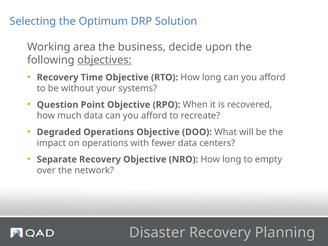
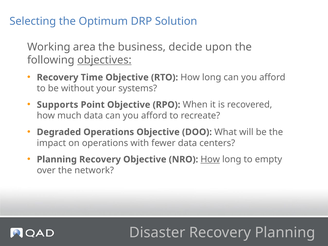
Question: Question -> Supports
Separate at (57, 159): Separate -> Planning
How at (210, 159) underline: none -> present
